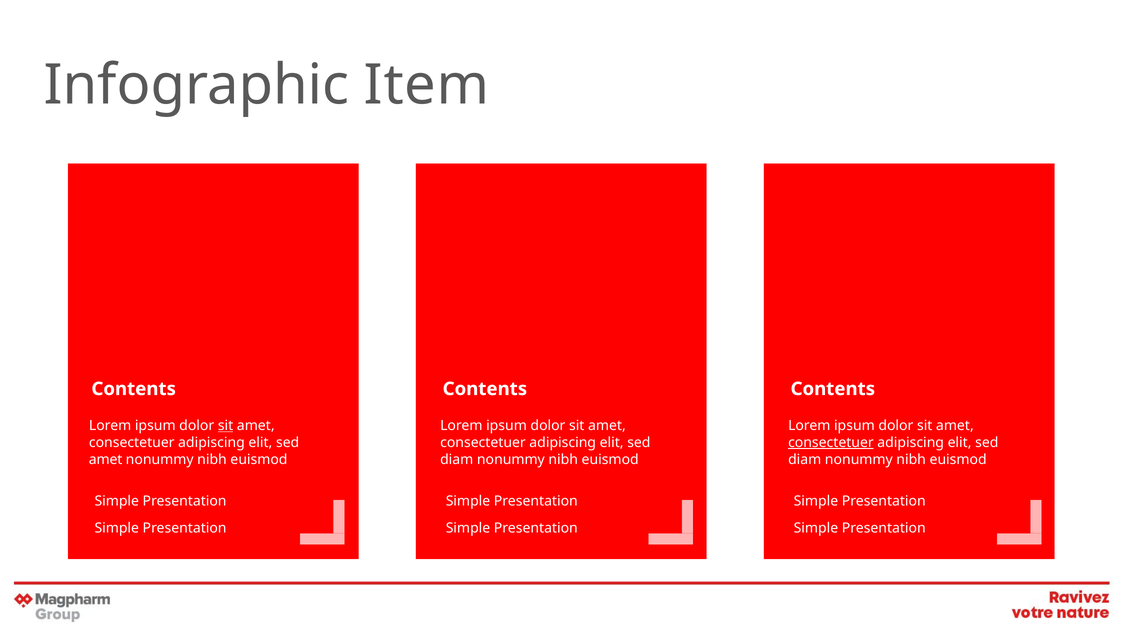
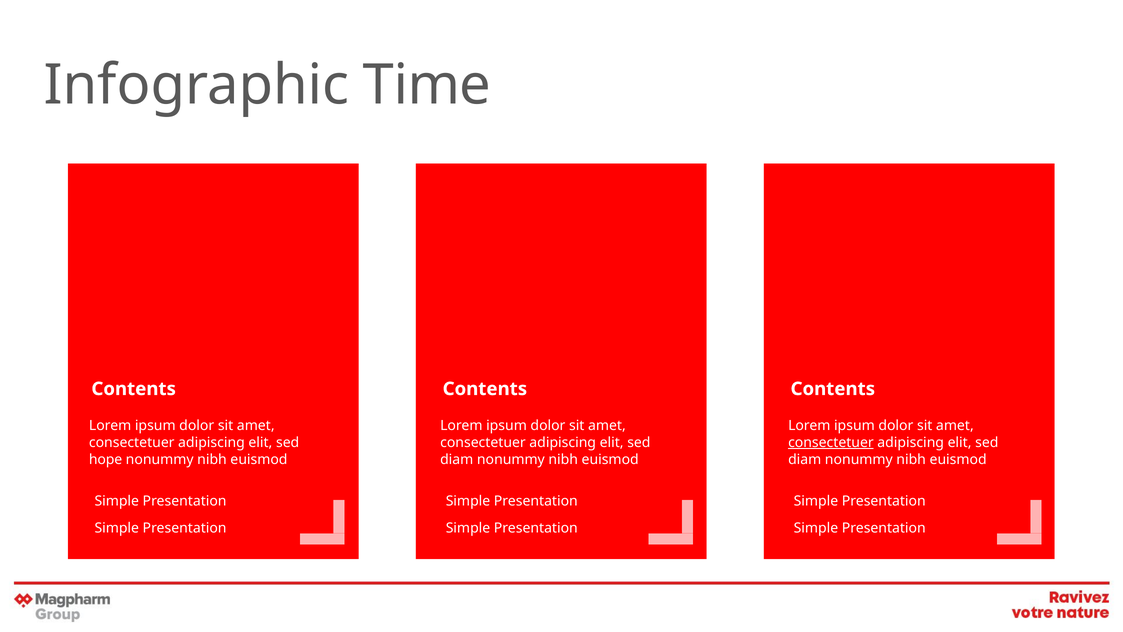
Item: Item -> Time
sit at (226, 425) underline: present -> none
amet at (106, 459): amet -> hope
